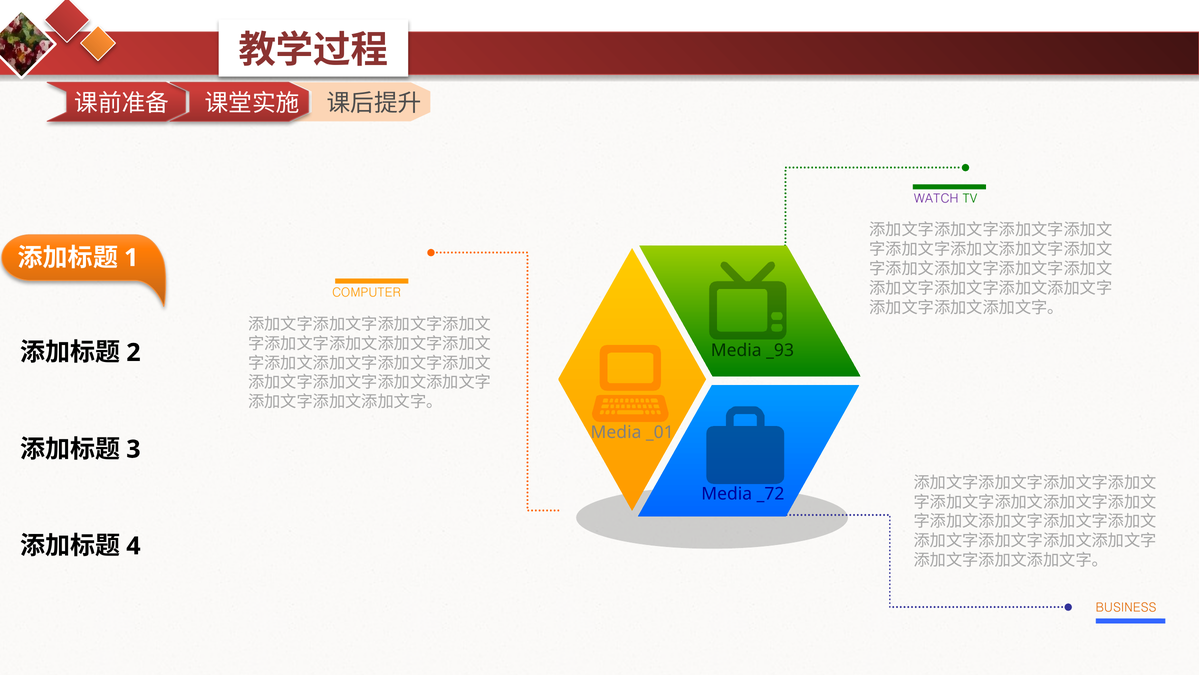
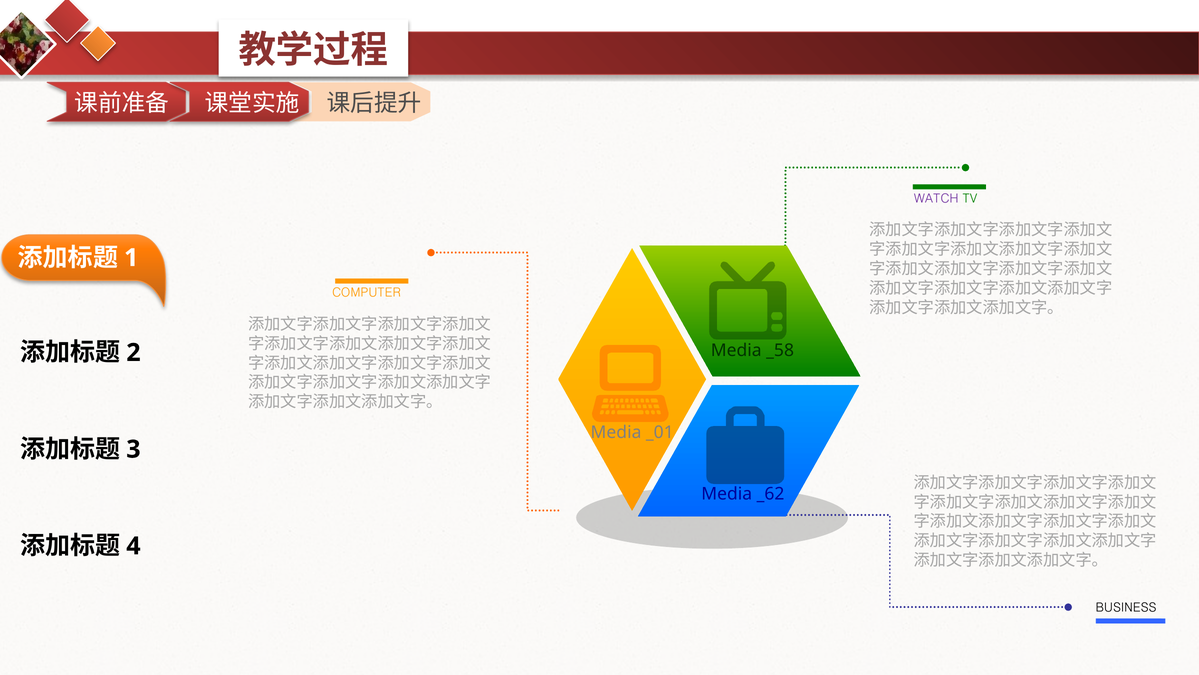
_93: _93 -> _58
_72: _72 -> _62
BUSINESS colour: orange -> black
